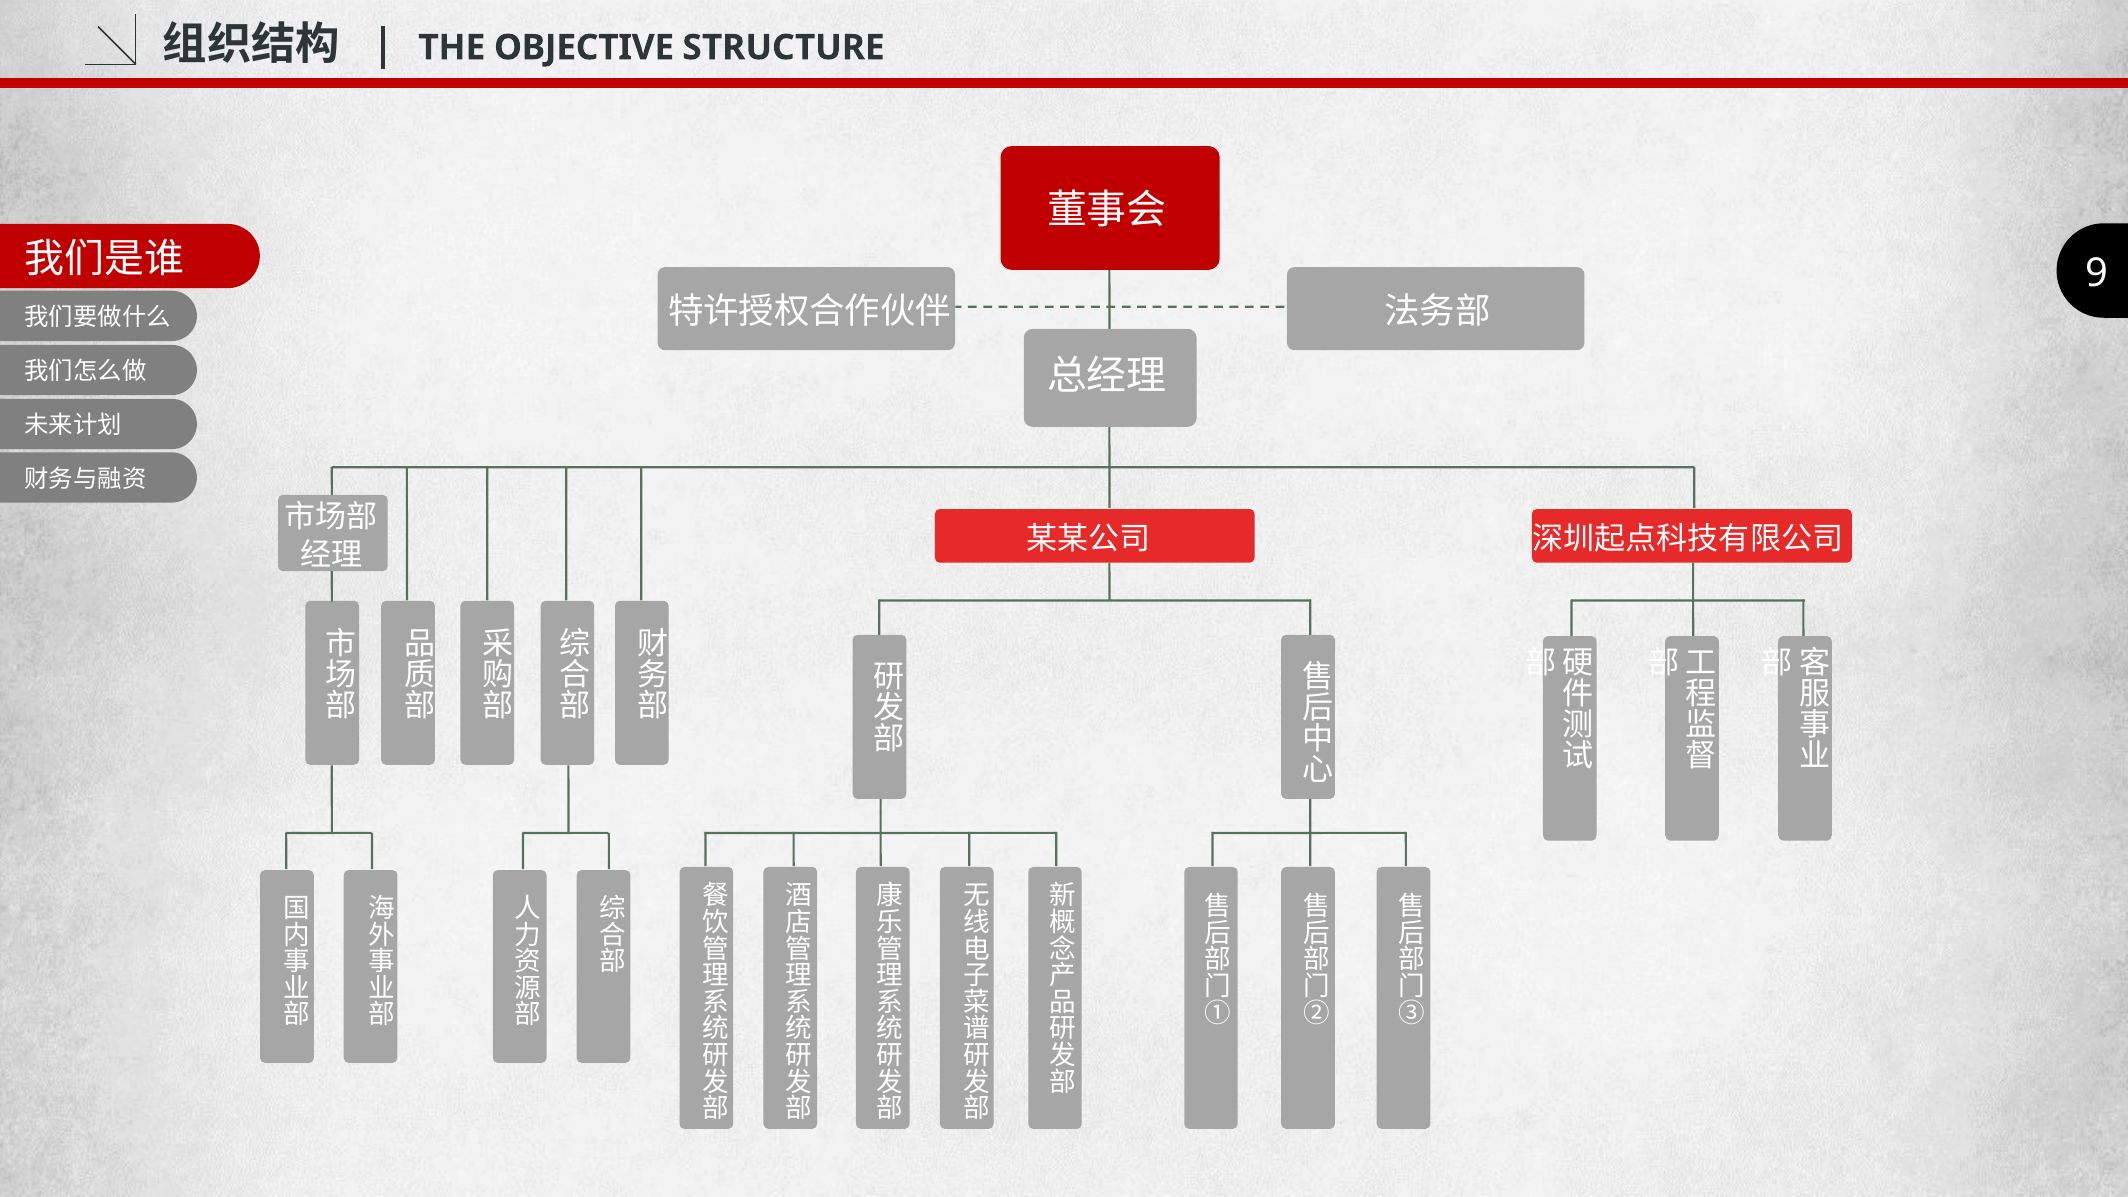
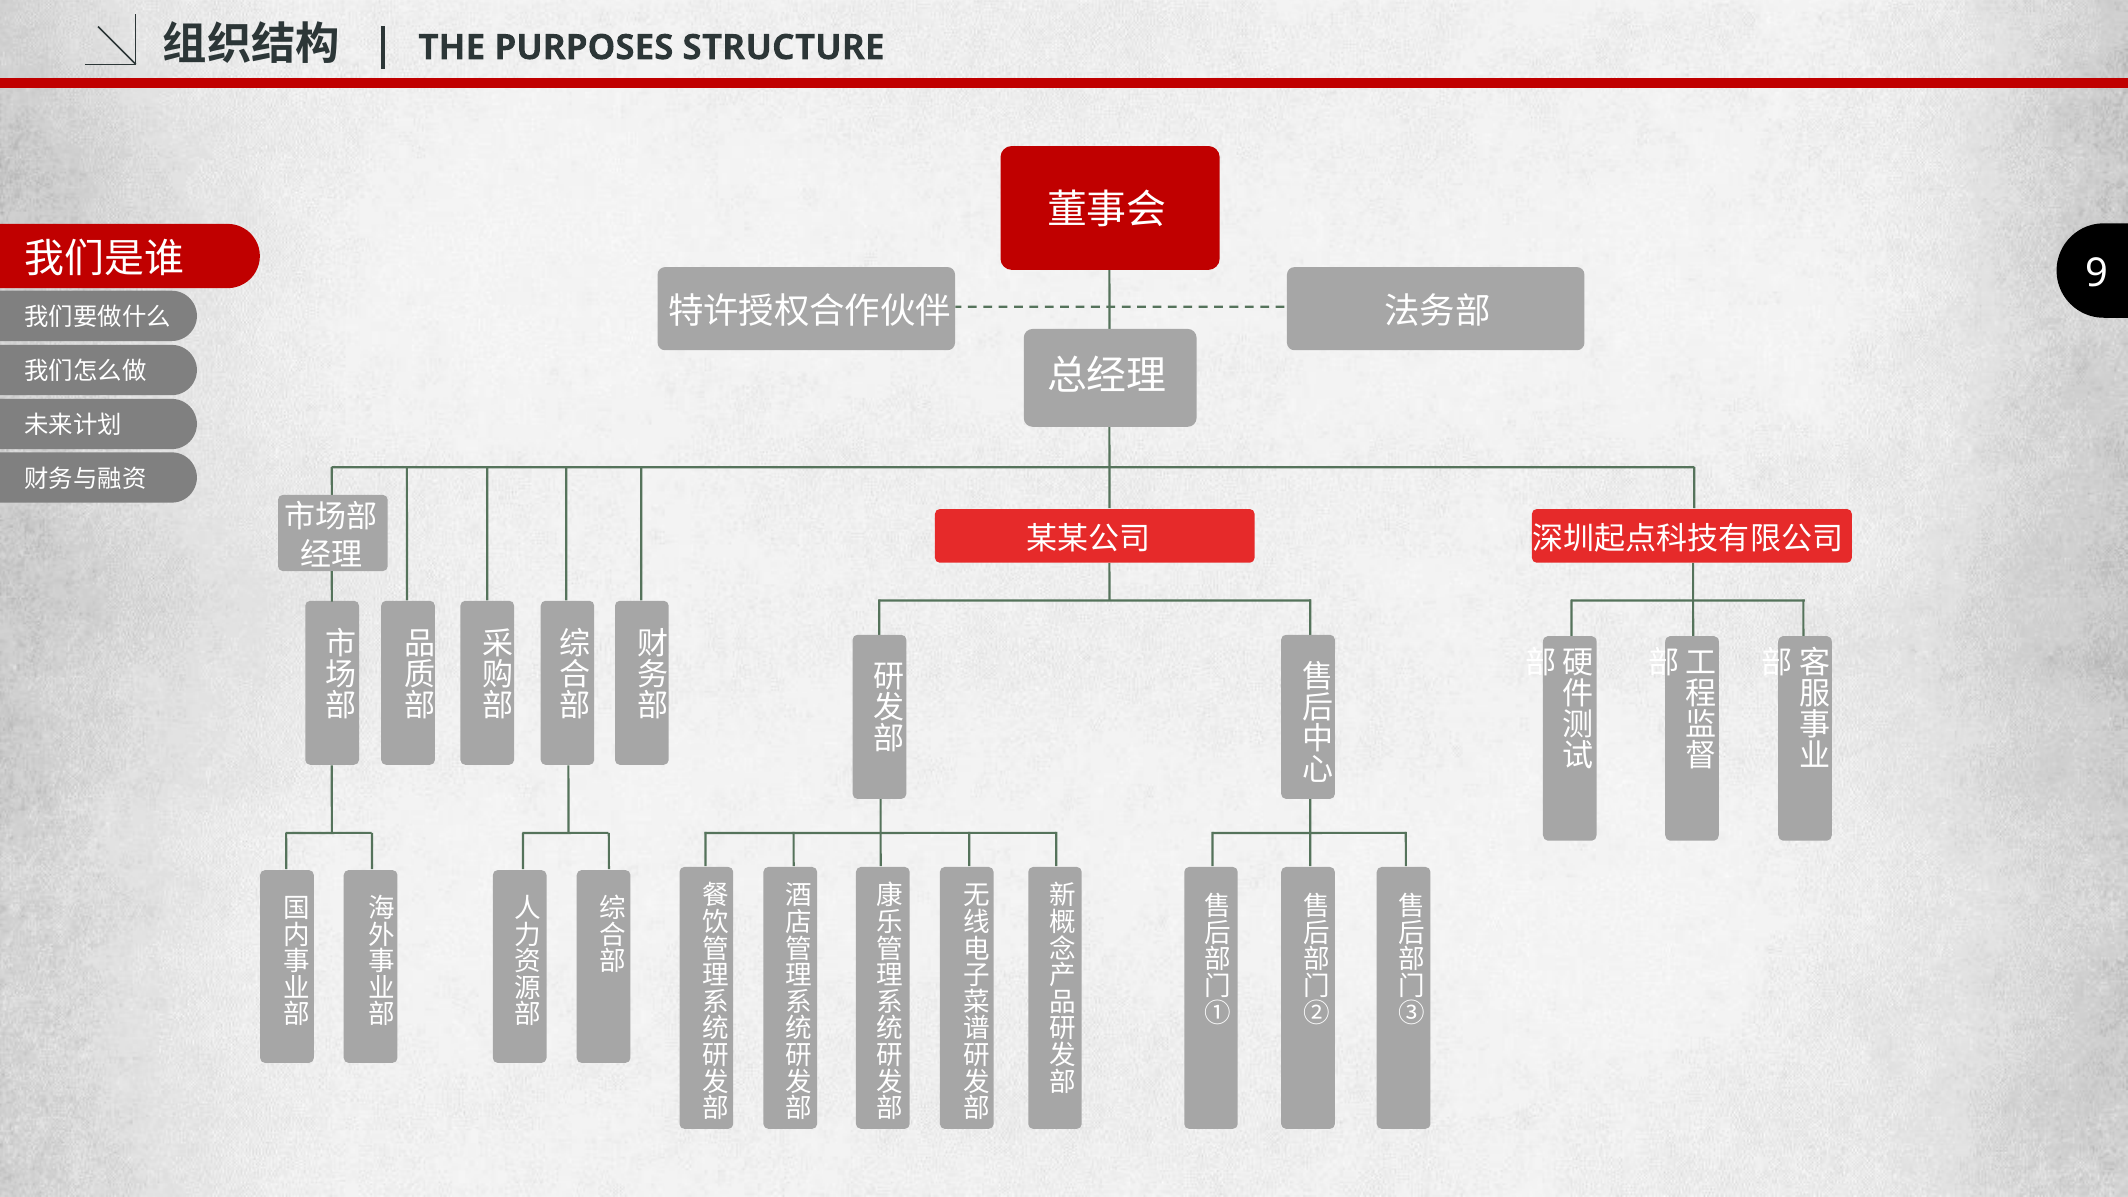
OBJECTIVE: OBJECTIVE -> PURPOSES
